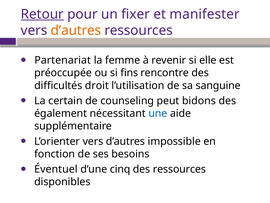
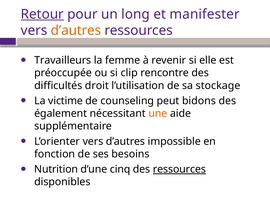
fixer: fixer -> long
Partenariat: Partenariat -> Travailleurs
fins: fins -> clip
sanguine: sanguine -> stockage
certain: certain -> victime
une colour: blue -> orange
Éventuel: Éventuel -> Nutrition
ressources at (179, 169) underline: none -> present
